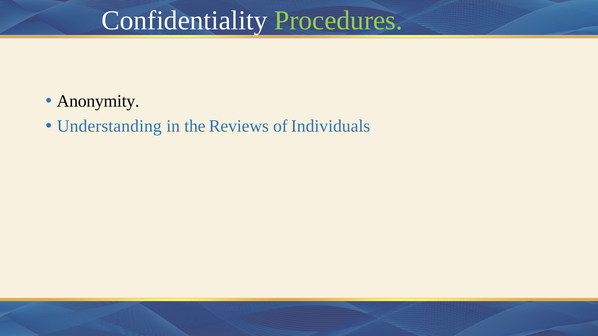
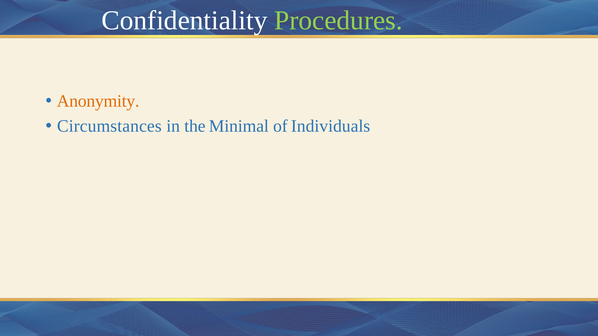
Anonymity colour: black -> orange
Understanding: Understanding -> Circumstances
Reviews: Reviews -> Minimal
